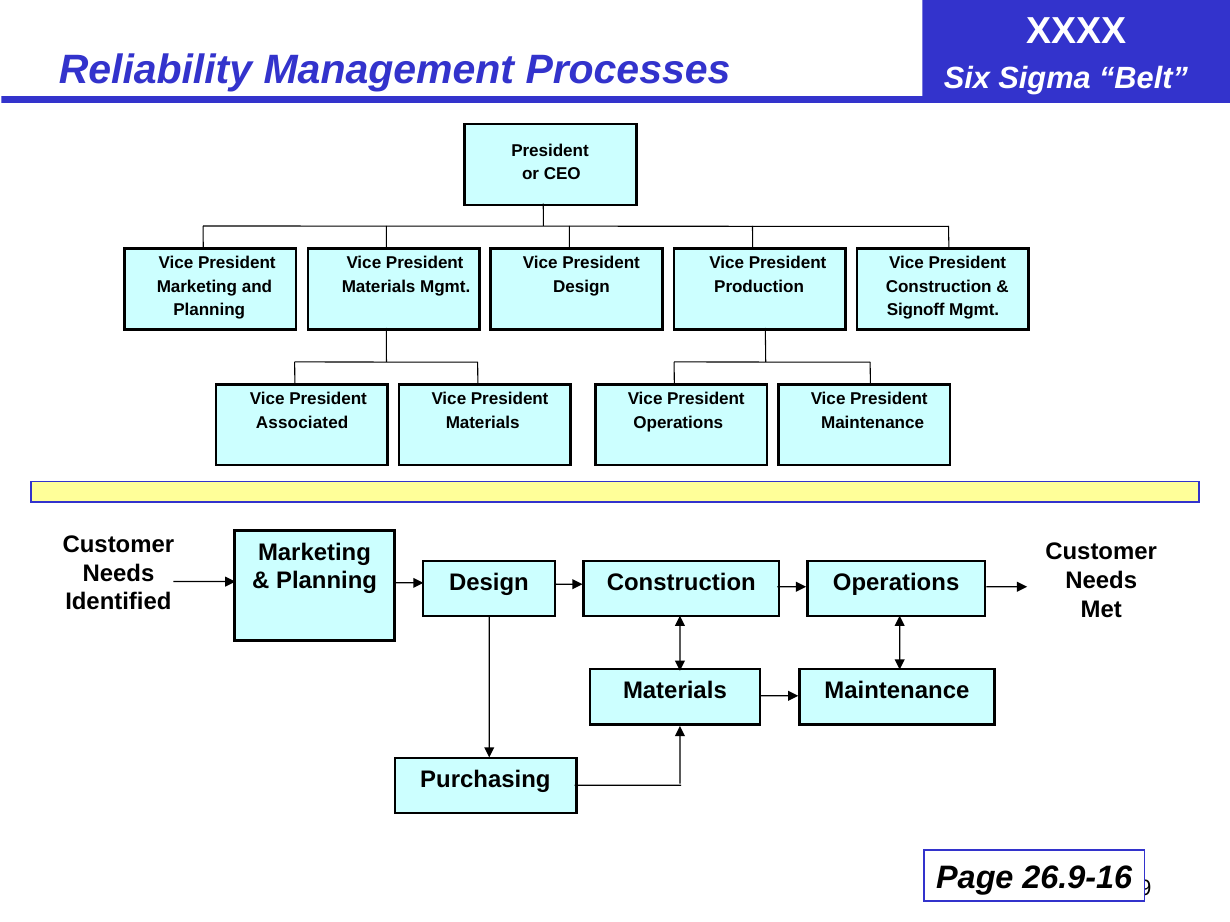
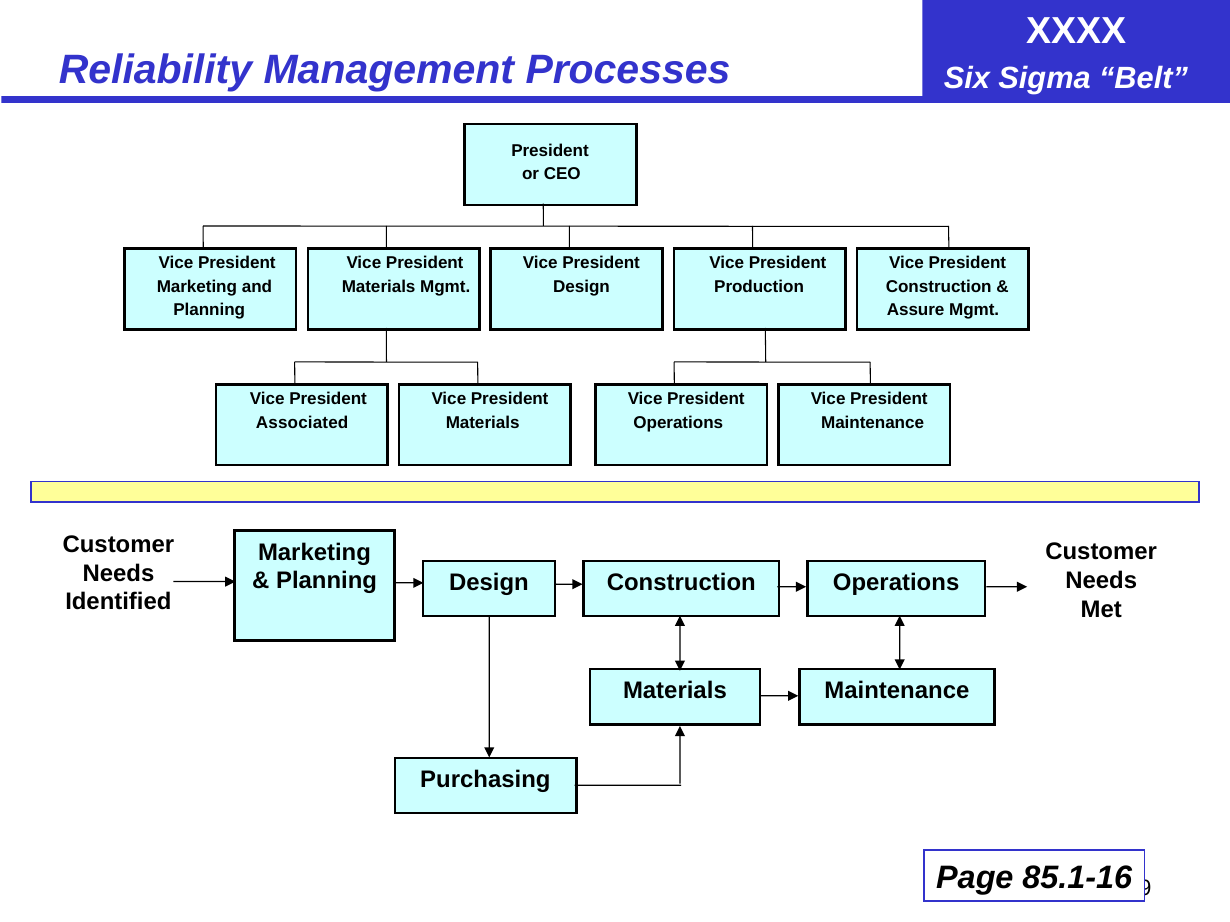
Signoff: Signoff -> Assure
26.9-16: 26.9-16 -> 85.1-16
